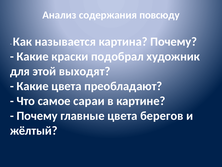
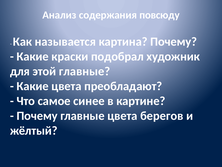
этой выходят: выходят -> главные
сараи: сараи -> синее
